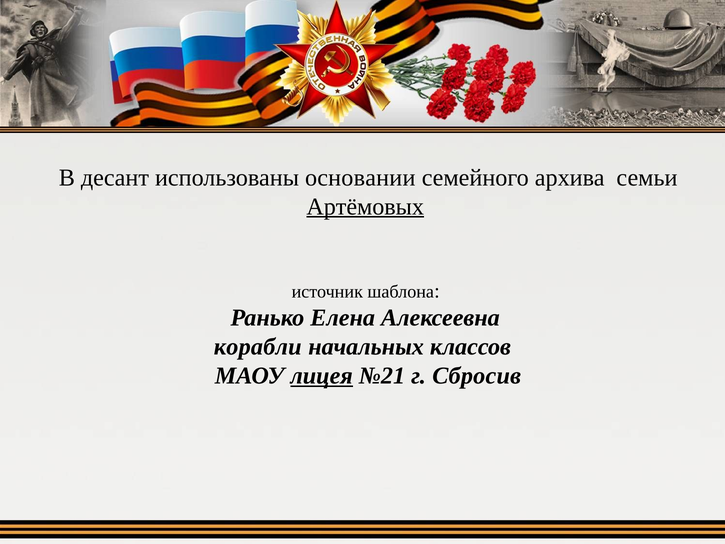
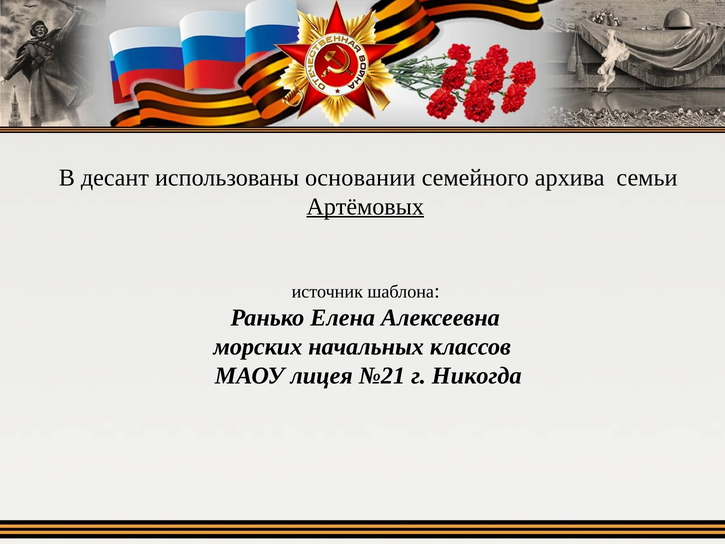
корабли: корабли -> морских
лицея underline: present -> none
Сбросив: Сбросив -> Никогда
